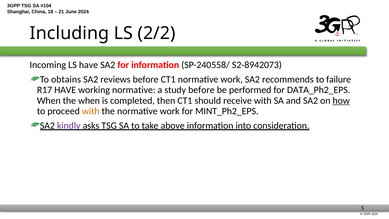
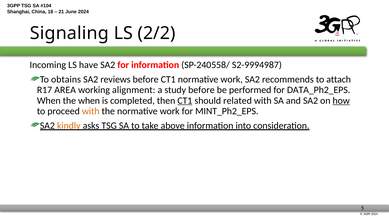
Including: Including -> Signaling
S2-8942073: S2-8942073 -> S2-9994987
failure: failure -> attach
R17 HAVE: HAVE -> AREA
working normative: normative -> alignment
CT1 at (185, 100) underline: none -> present
receive: receive -> related
kindly colour: purple -> orange
